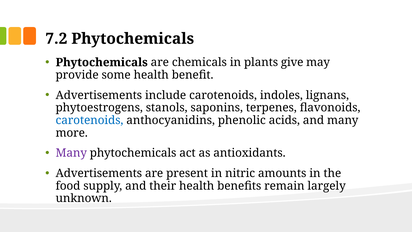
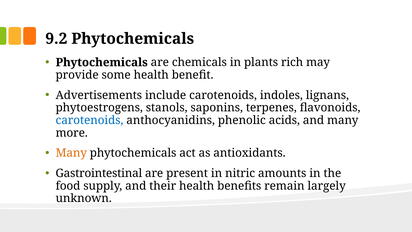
7.2: 7.2 -> 9.2
give: give -> rich
Many at (71, 153) colour: purple -> orange
Advertisements at (99, 173): Advertisements -> Gastrointestinal
